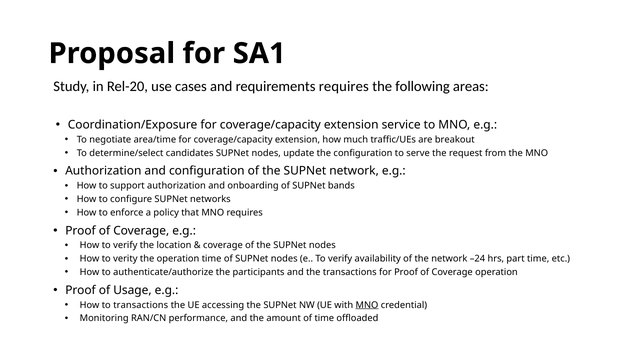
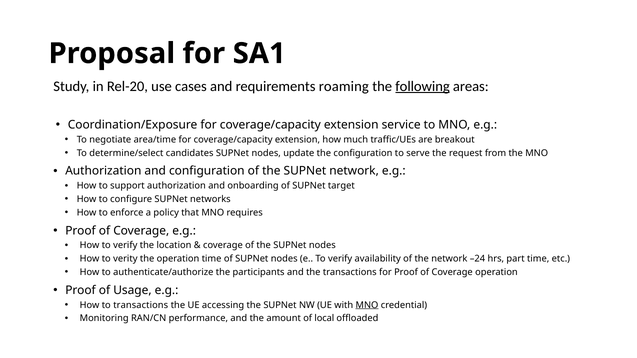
requirements requires: requires -> roaming
following underline: none -> present
bands: bands -> target
of time: time -> local
